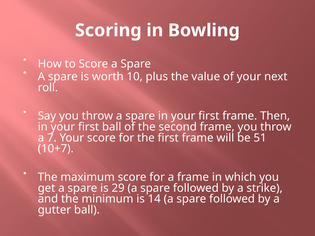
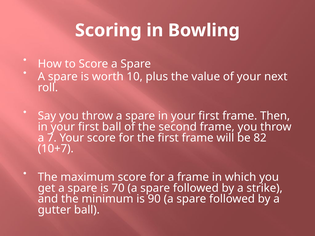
51: 51 -> 82
29: 29 -> 70
14: 14 -> 90
